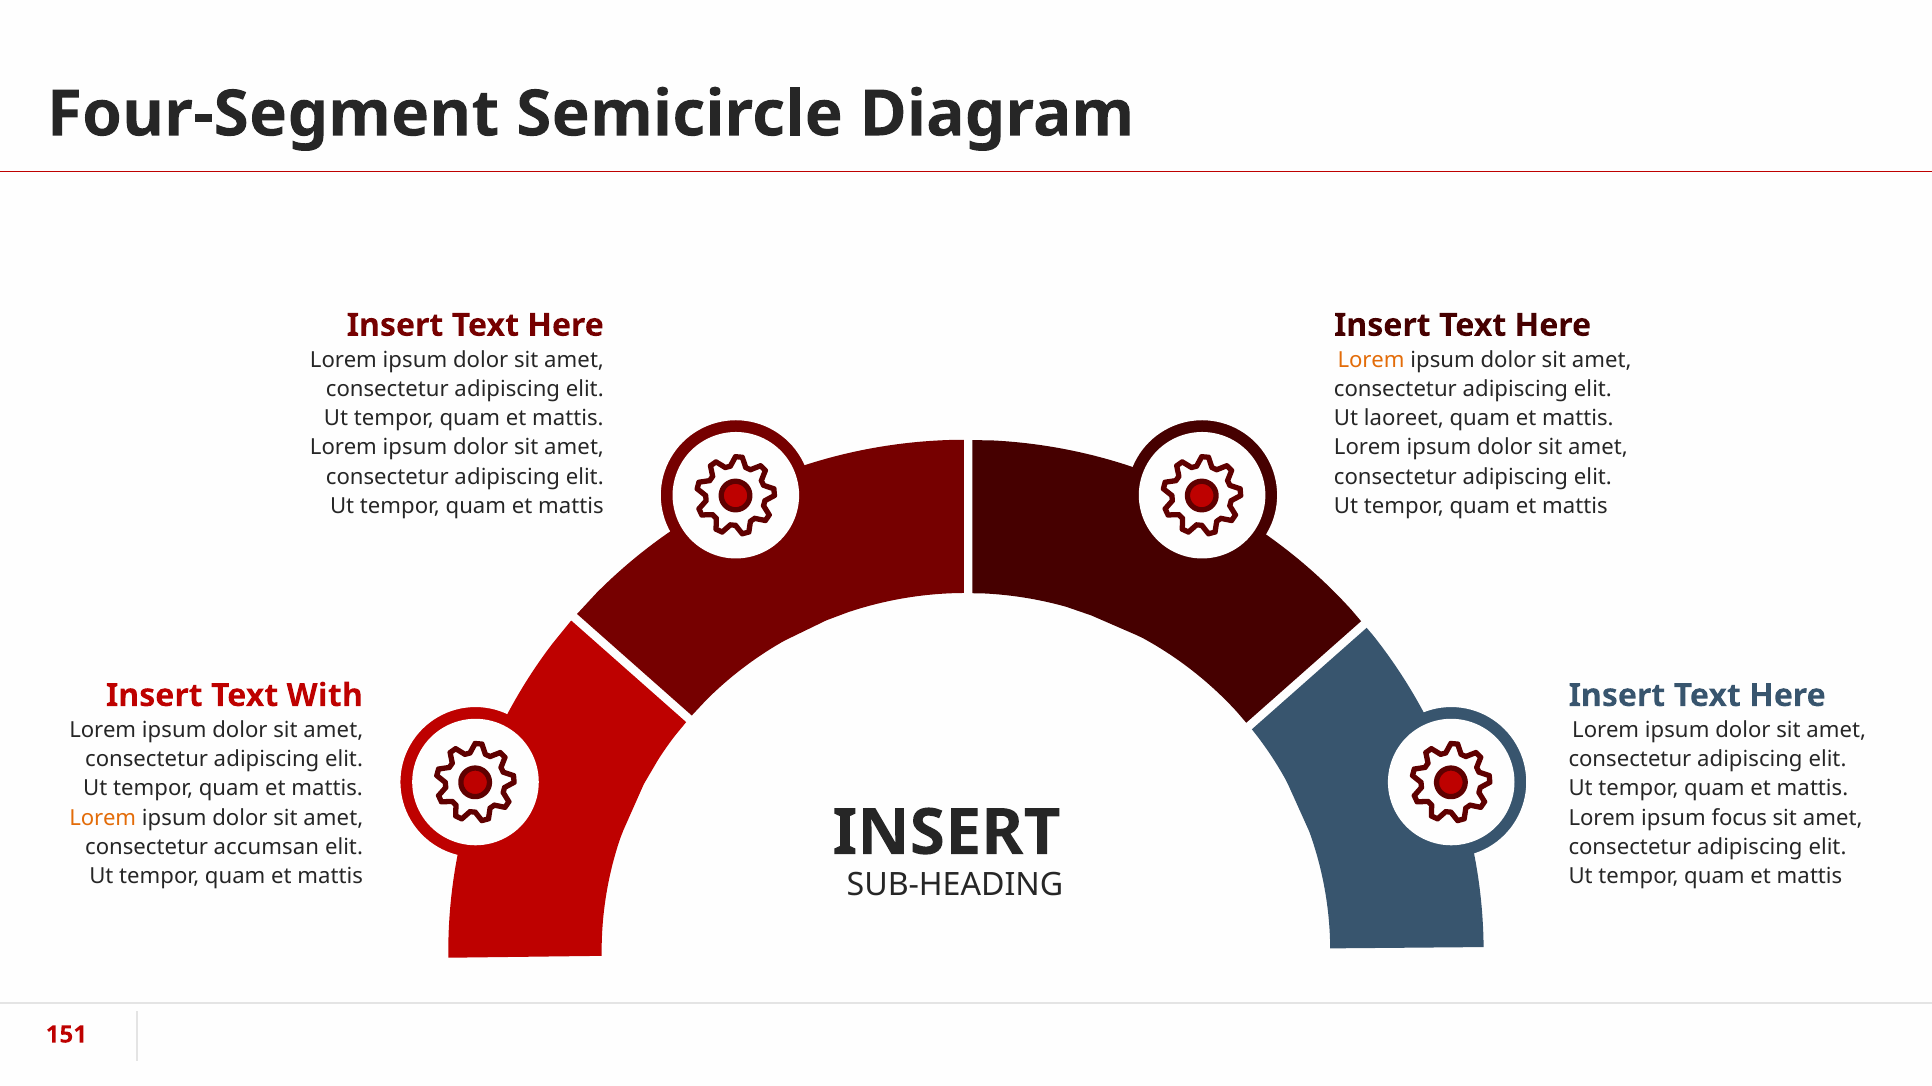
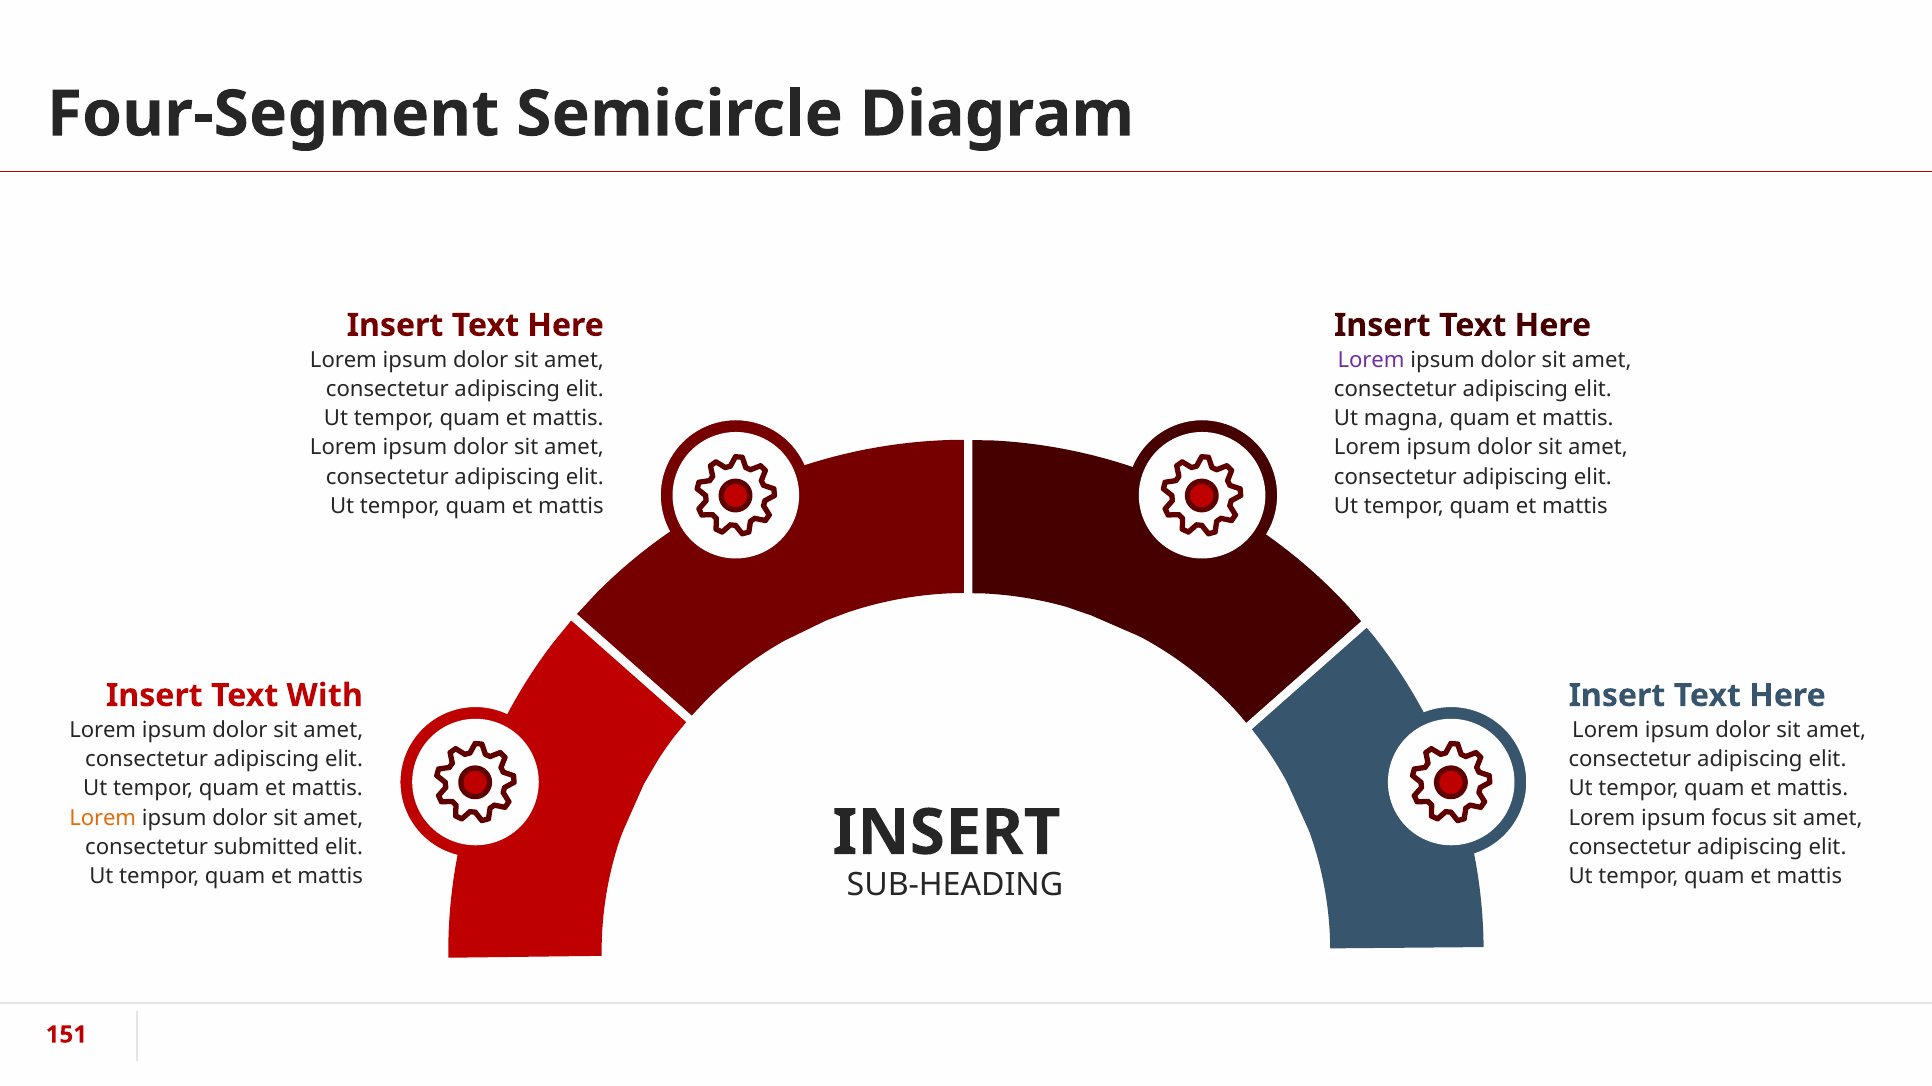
Lorem at (1371, 360) colour: orange -> purple
laoreet: laoreet -> magna
accumsan: accumsan -> submitted
